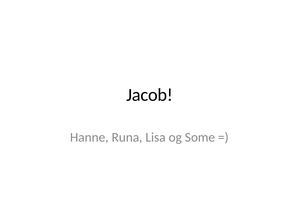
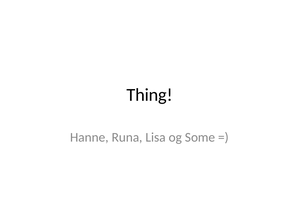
Jacob: Jacob -> Thing
